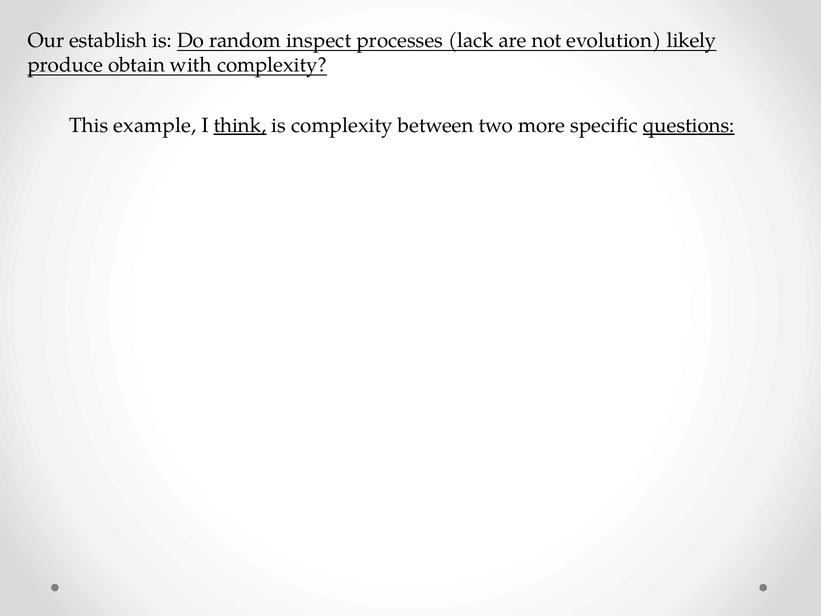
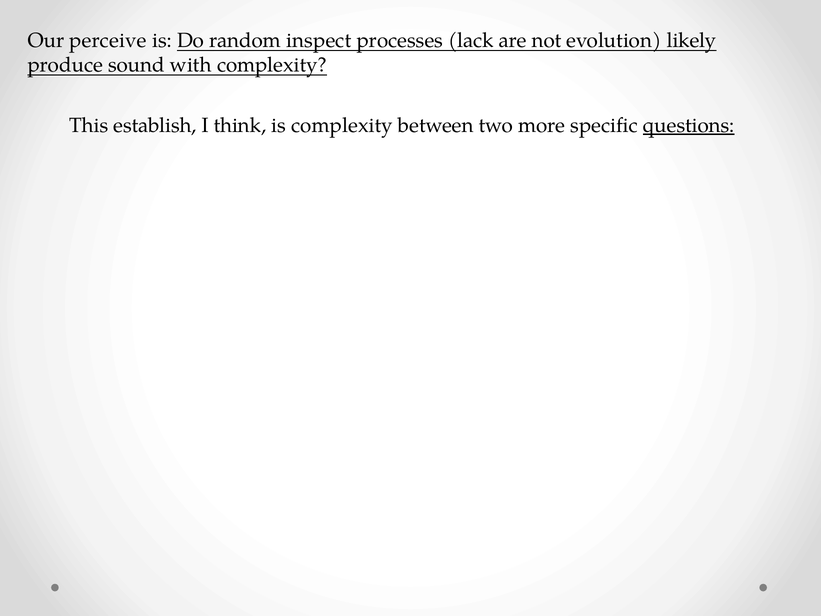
establish: establish -> perceive
obtain: obtain -> sound
example: example -> establish
think underline: present -> none
